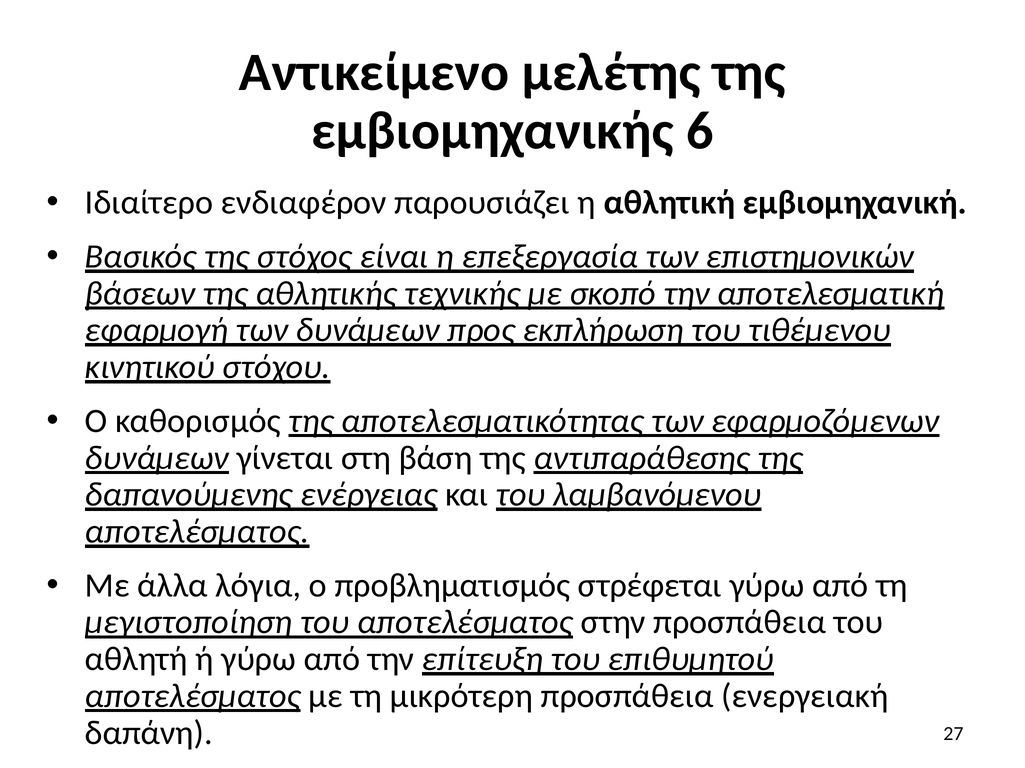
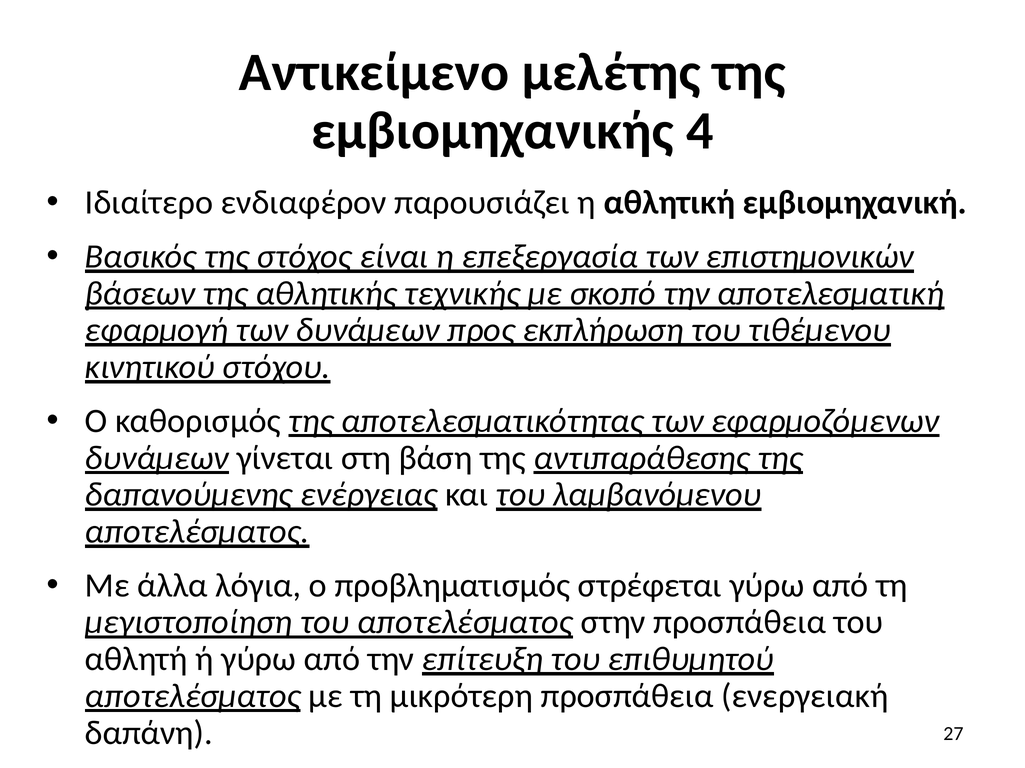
6: 6 -> 4
